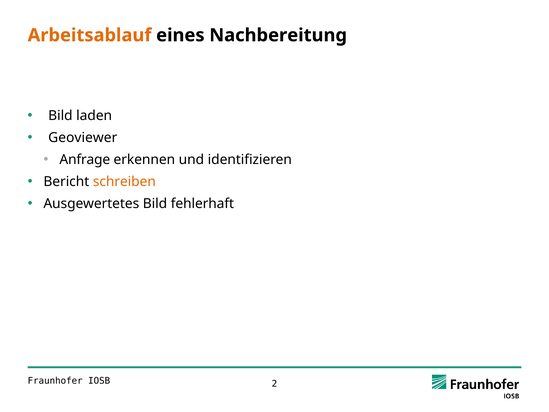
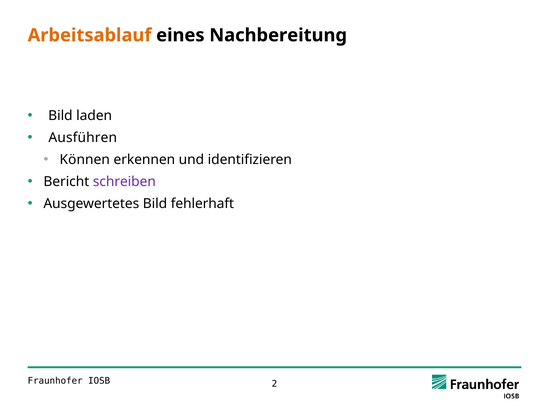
Geoviewer: Geoviewer -> Ausführen
Anfrage: Anfrage -> Können
schreiben colour: orange -> purple
